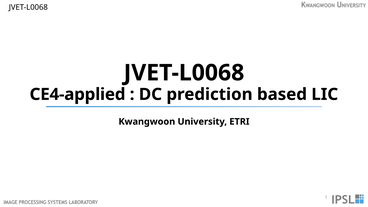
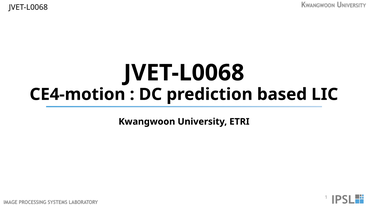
CE4-applied: CE4-applied -> CE4-motion
